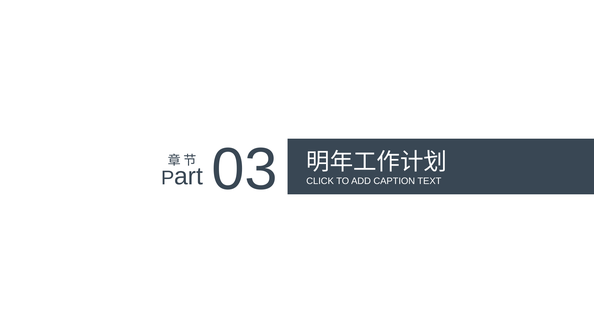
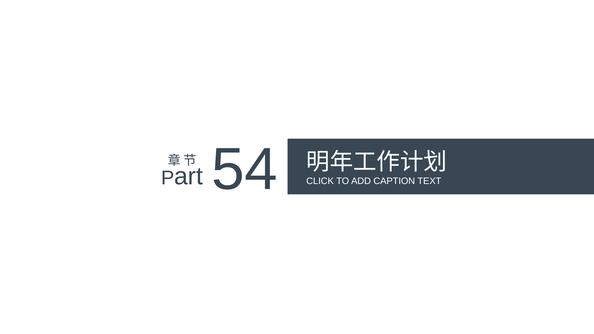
03: 03 -> 54
